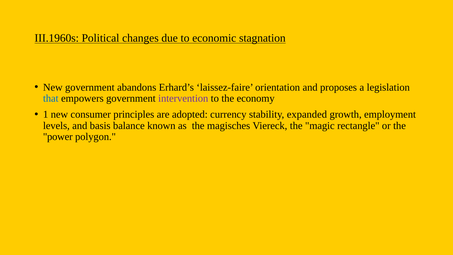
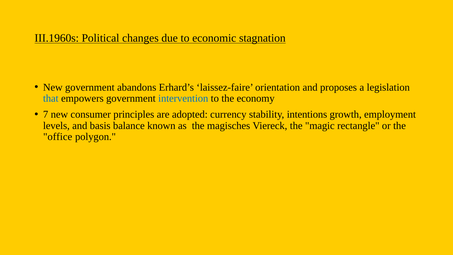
intervention colour: purple -> blue
1: 1 -> 7
expanded: expanded -> intentions
power: power -> office
